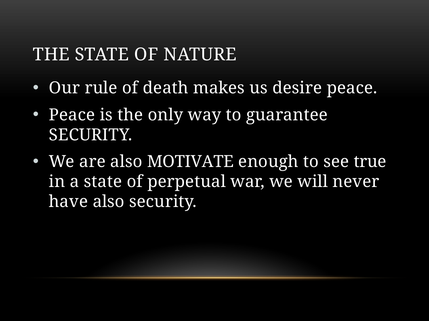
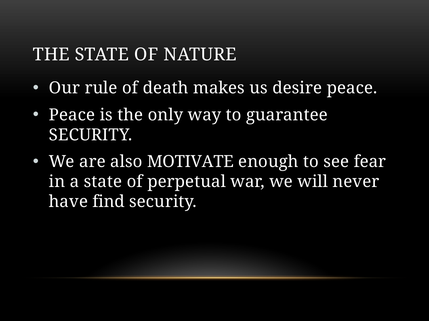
true: true -> fear
have also: also -> find
